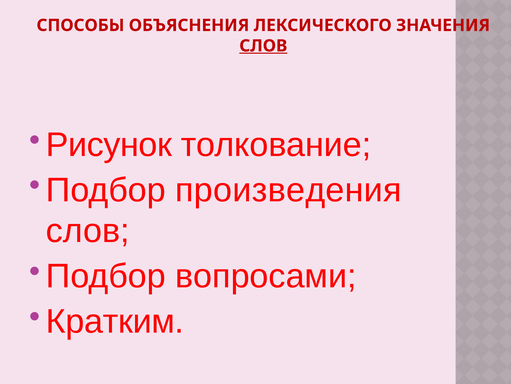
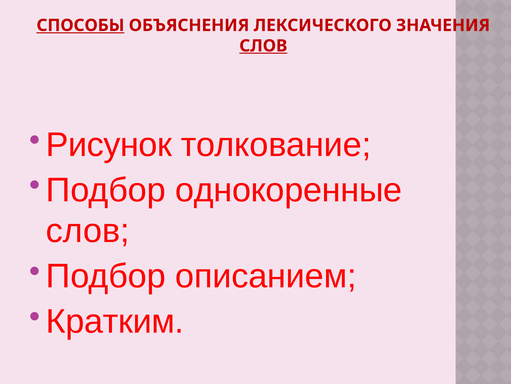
СПОСОБЫ underline: none -> present
произведения: произведения -> однокоренные
вопросами: вопросами -> описанием
